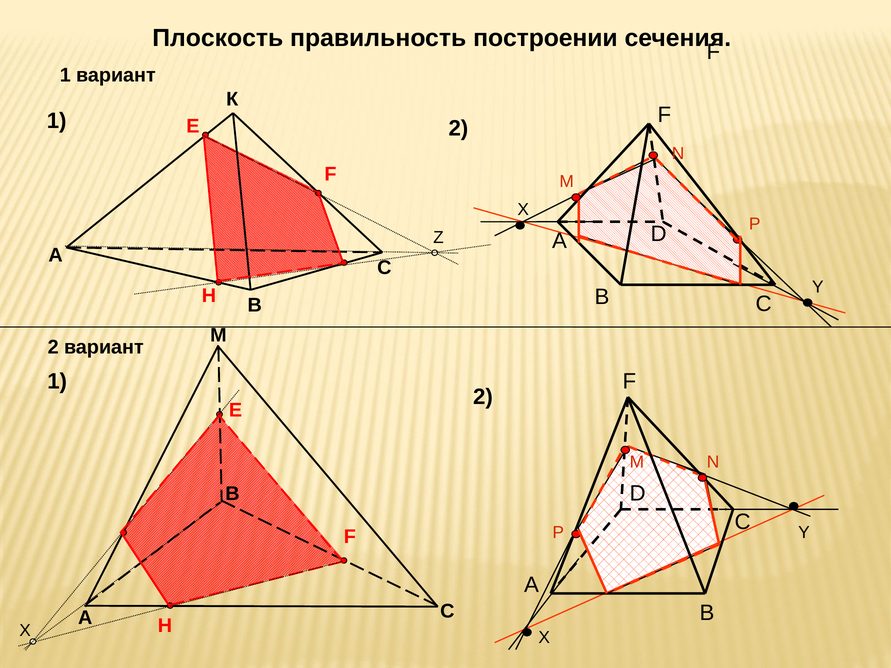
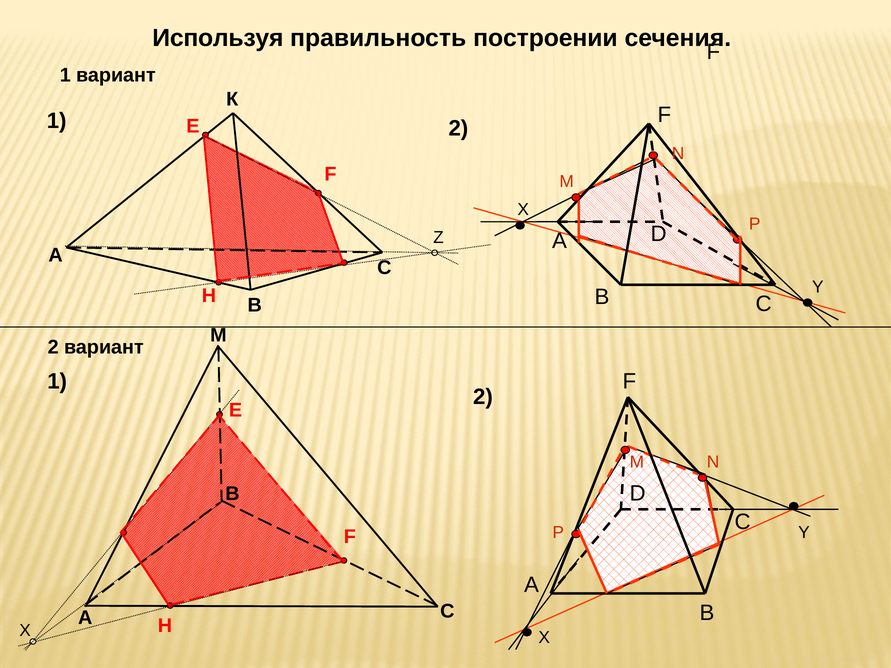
Плоскость: Плоскость -> Используя
